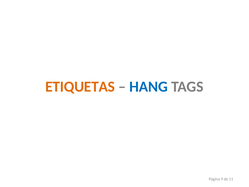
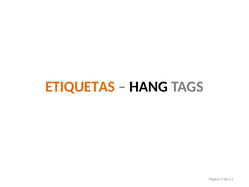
HANG colour: blue -> black
